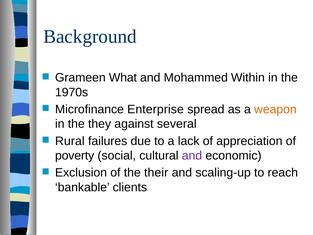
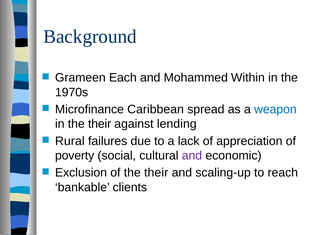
What: What -> Each
Enterprise: Enterprise -> Caribbean
weapon colour: orange -> blue
in the they: they -> their
several: several -> lending
